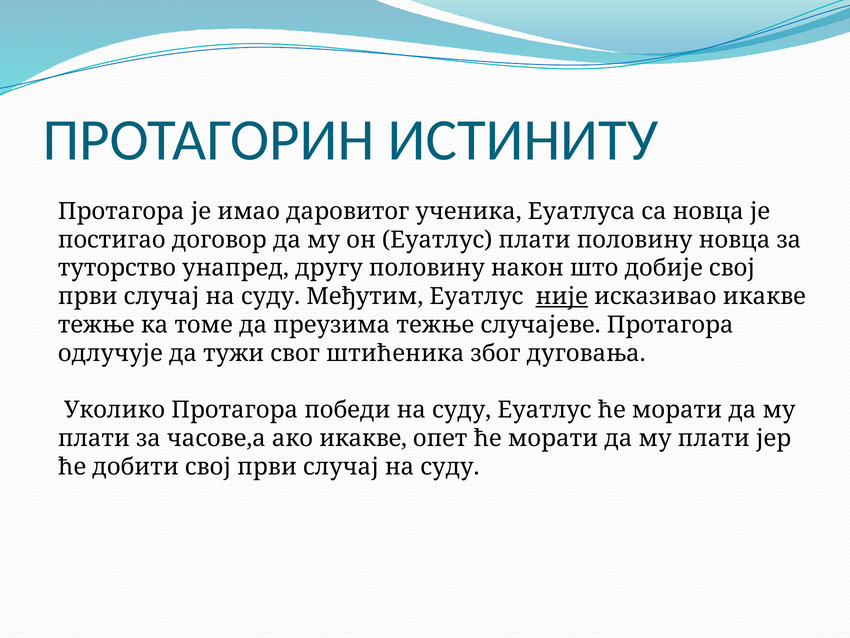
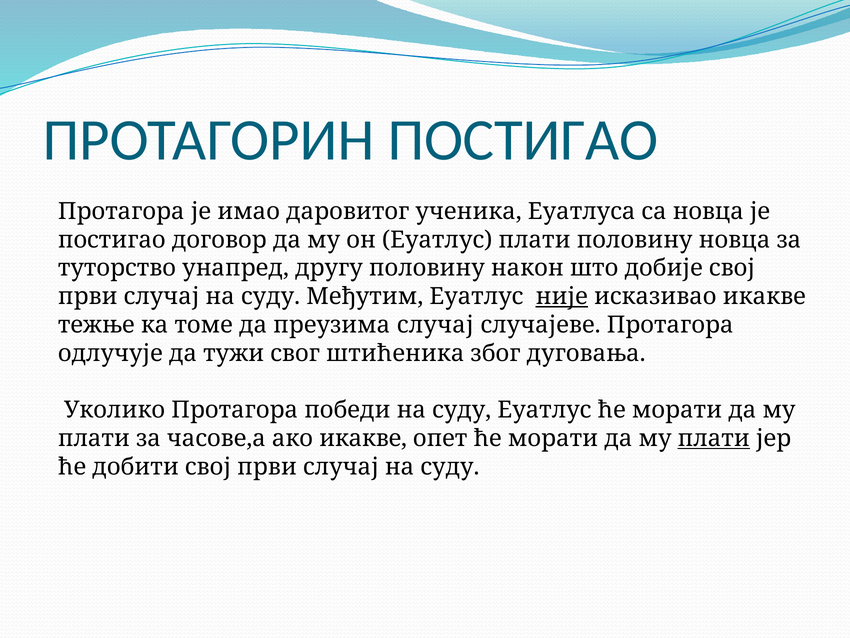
ПРОТАГОРИН ИСТИНИТУ: ИСТИНИТУ -> ПОСТИГАО
преузима тежње: тежње -> случај
плати at (714, 438) underline: none -> present
